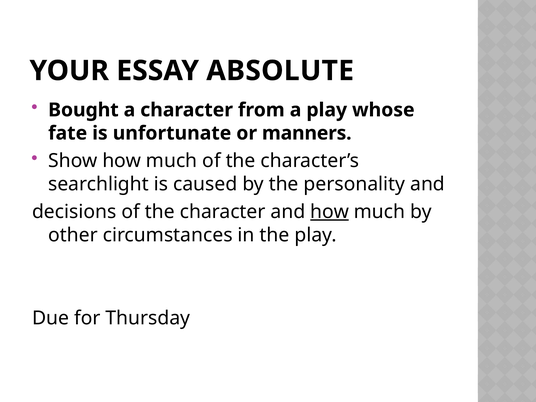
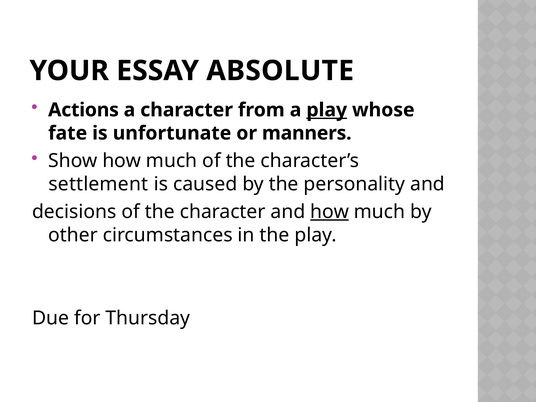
Bought: Bought -> Actions
play at (327, 110) underline: none -> present
searchlight: searchlight -> settlement
